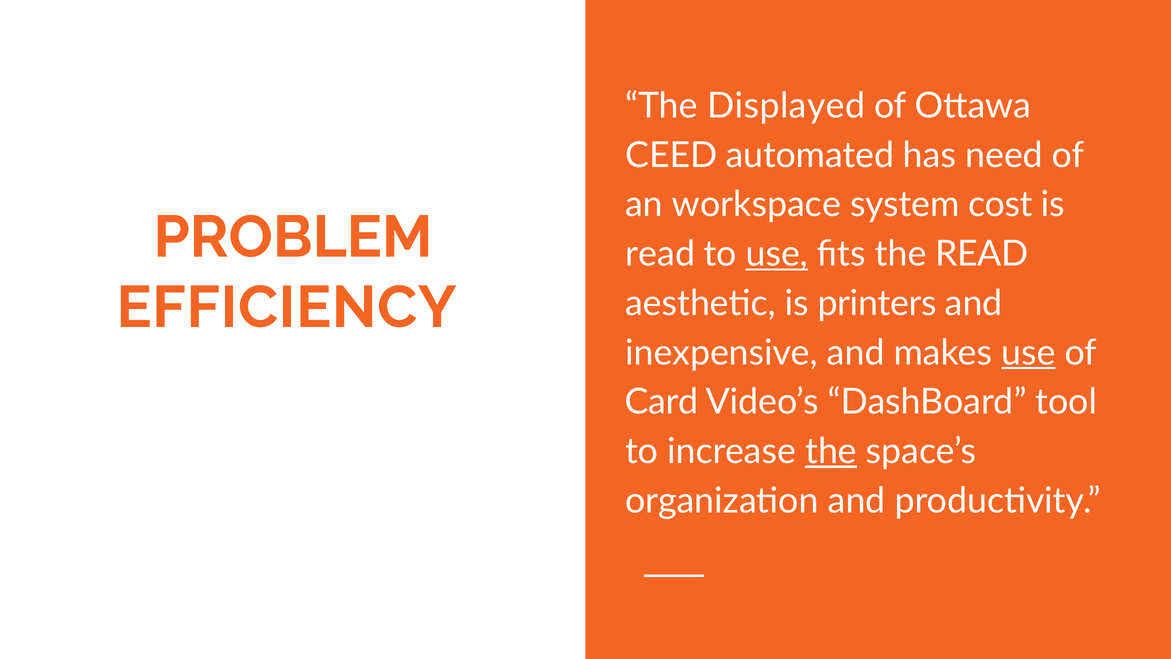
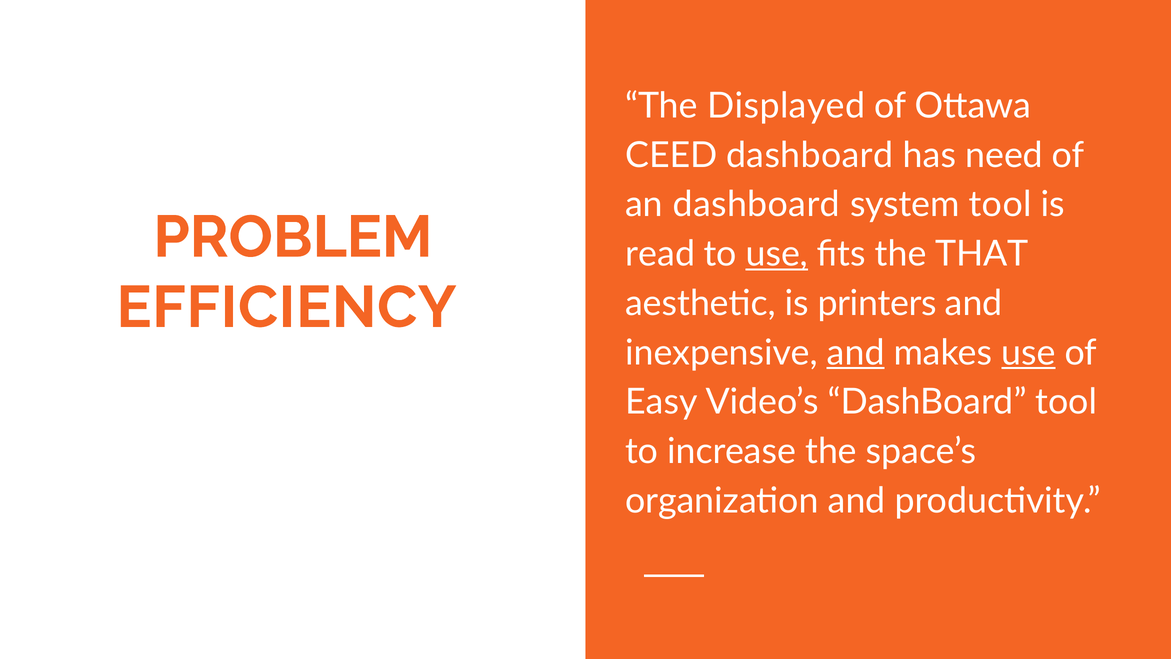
CEED automated: automated -> dashboard
an workspace: workspace -> dashboard
system cost: cost -> tool
the READ: READ -> THAT
and at (856, 353) underline: none -> present
Card: Card -> Easy
the at (831, 451) underline: present -> none
